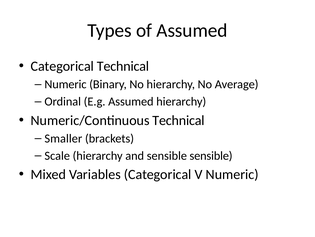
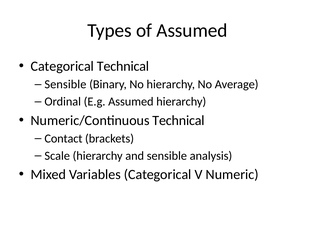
Numeric at (66, 84): Numeric -> Sensible
Smaller: Smaller -> Contact
sensible sensible: sensible -> analysis
